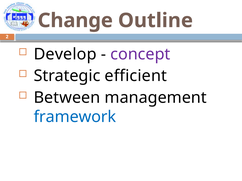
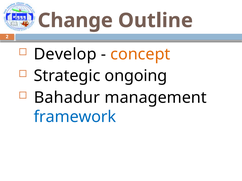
concept colour: purple -> orange
efficient: efficient -> ongoing
Between: Between -> Bahadur
